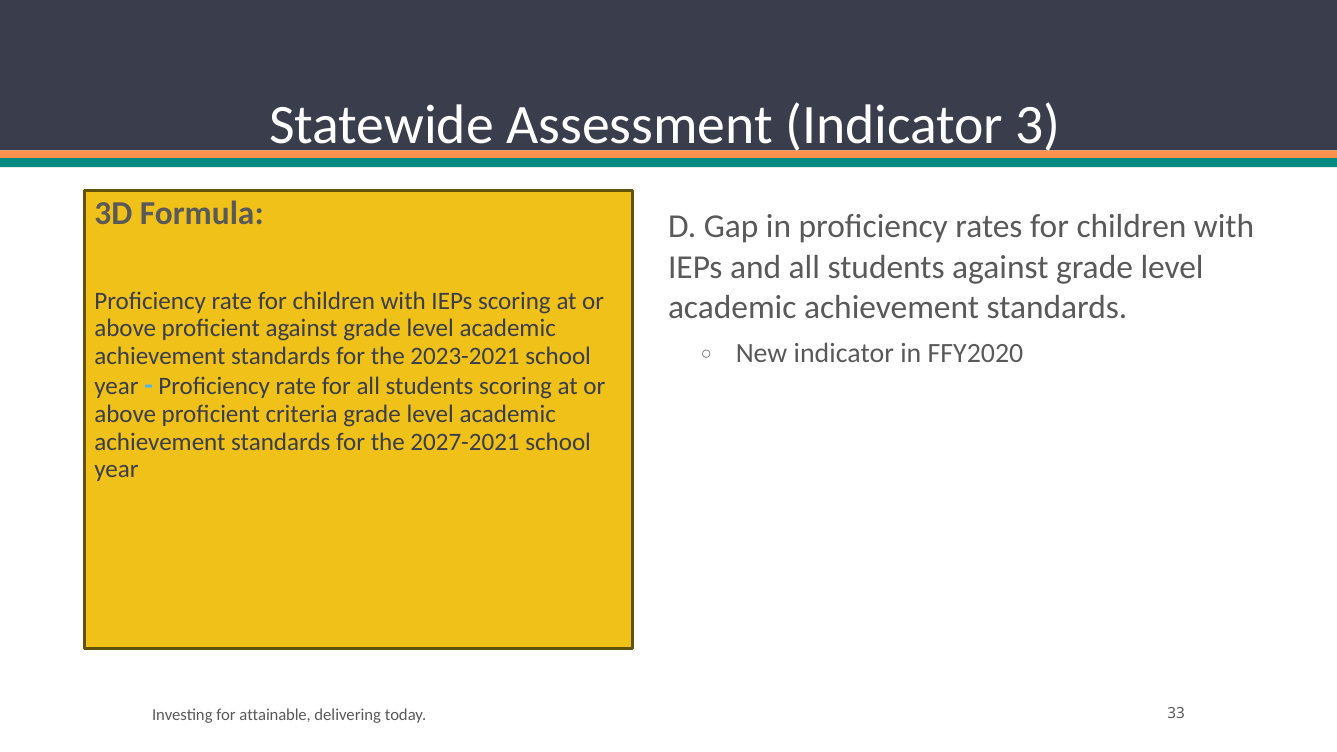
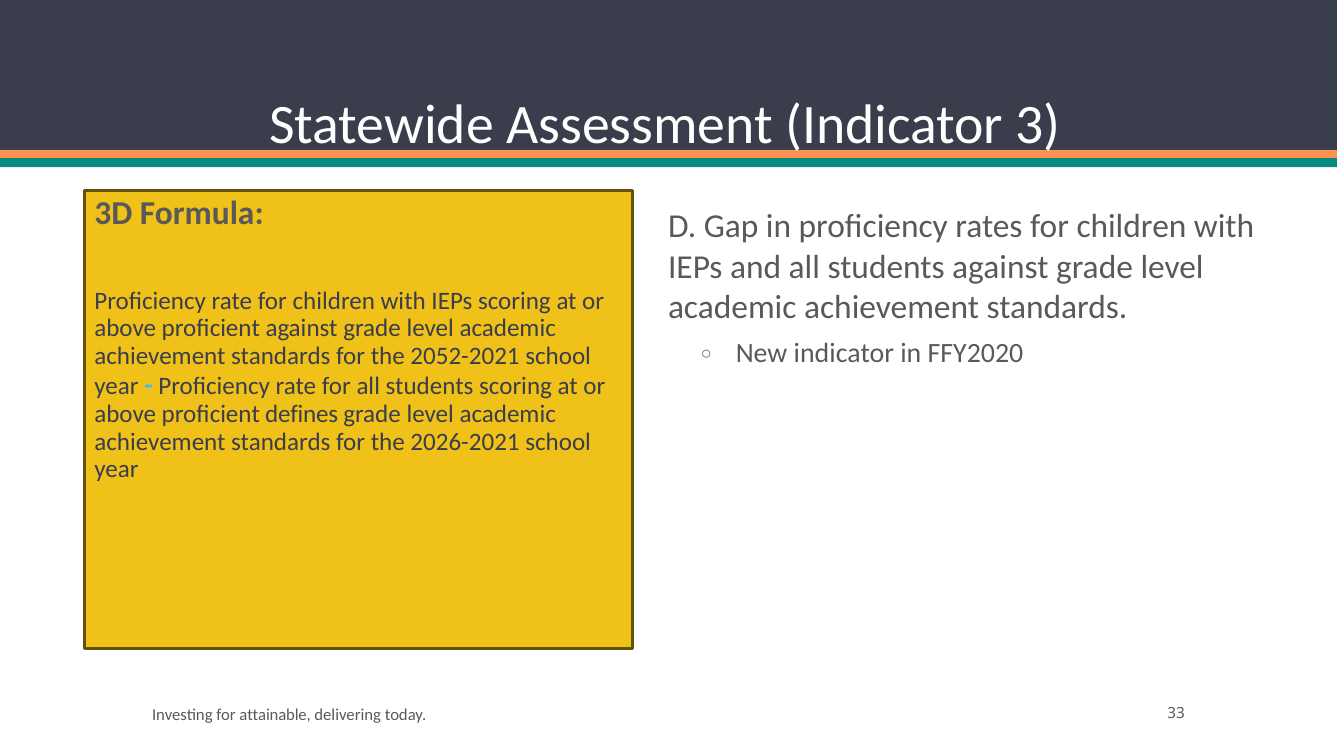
2023-2021: 2023-2021 -> 2052-2021
criteria: criteria -> defines
2027-2021: 2027-2021 -> 2026-2021
